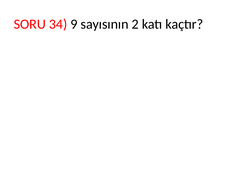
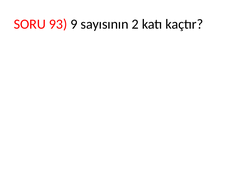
34: 34 -> 93
